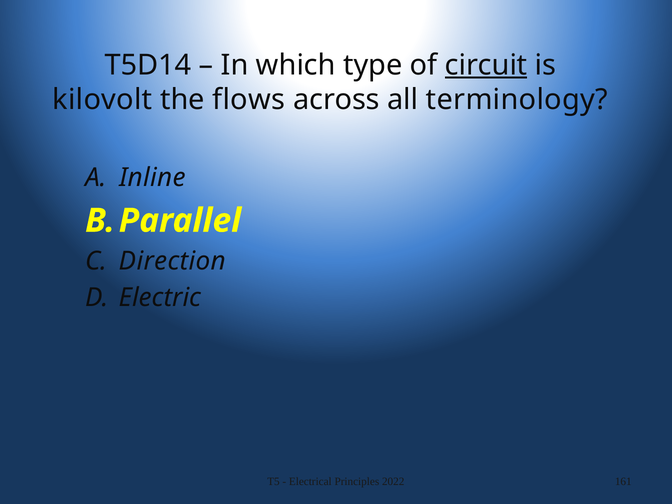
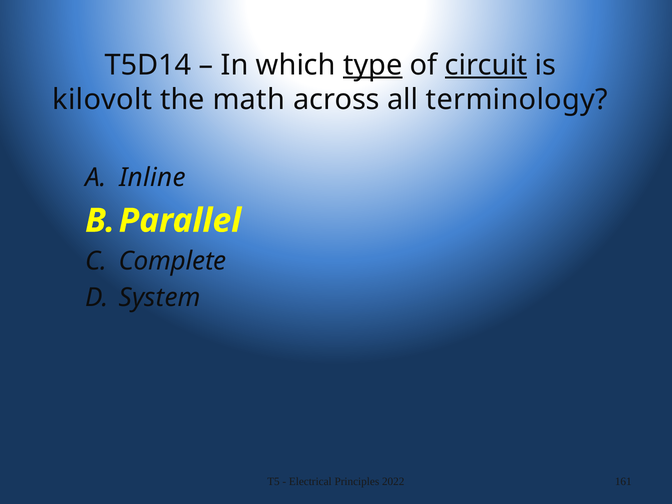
type underline: none -> present
flows: flows -> math
Direction: Direction -> Complete
Electric: Electric -> System
